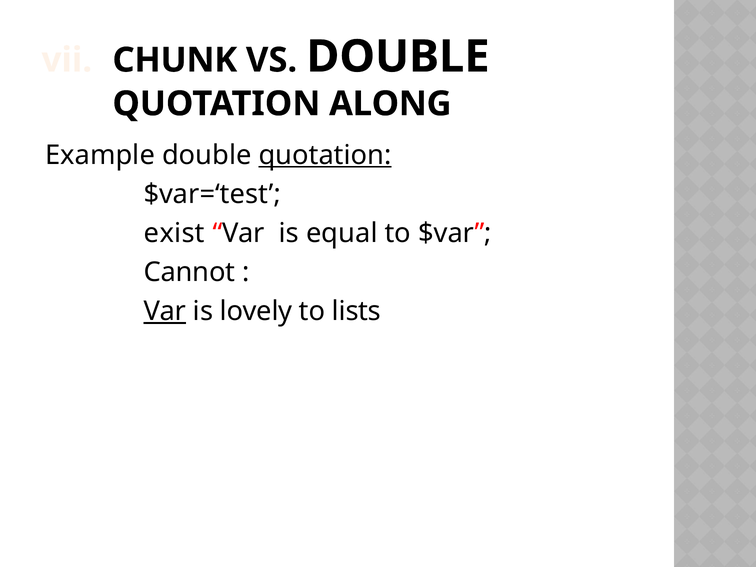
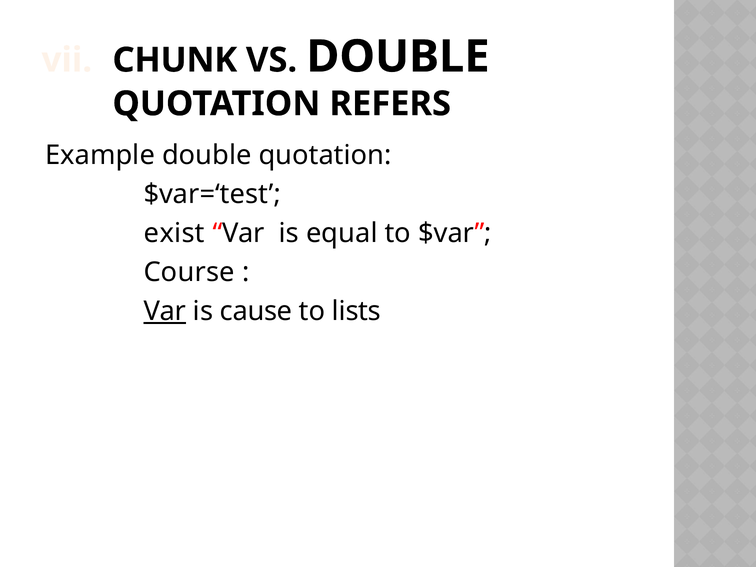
ALONG: ALONG -> REFERS
quotation at (325, 155) underline: present -> none
Cannot: Cannot -> Course
lovely: lovely -> cause
